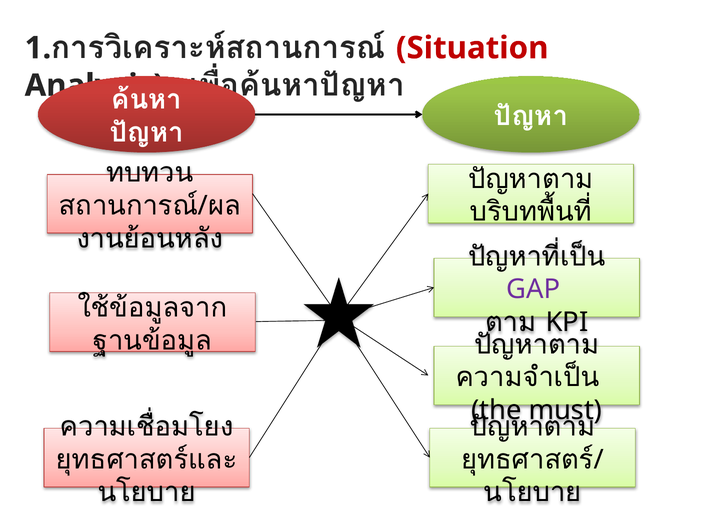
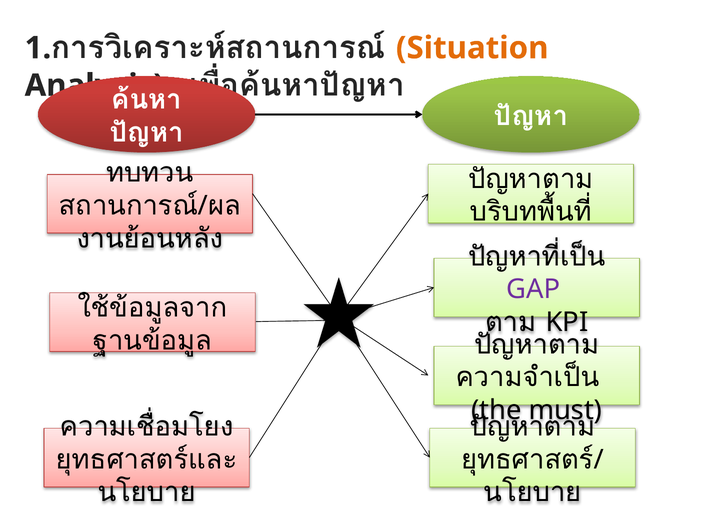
Situation colour: red -> orange
